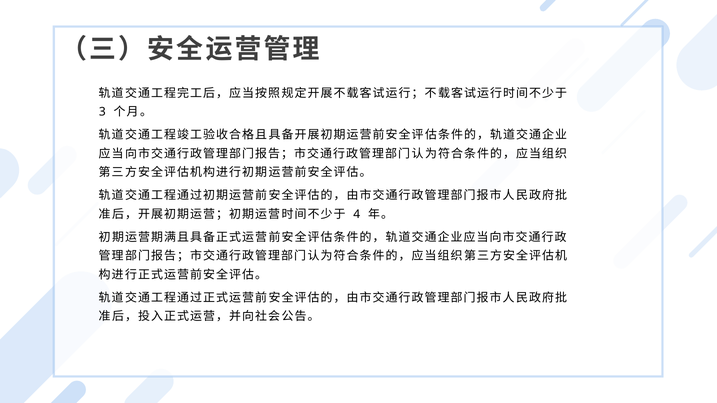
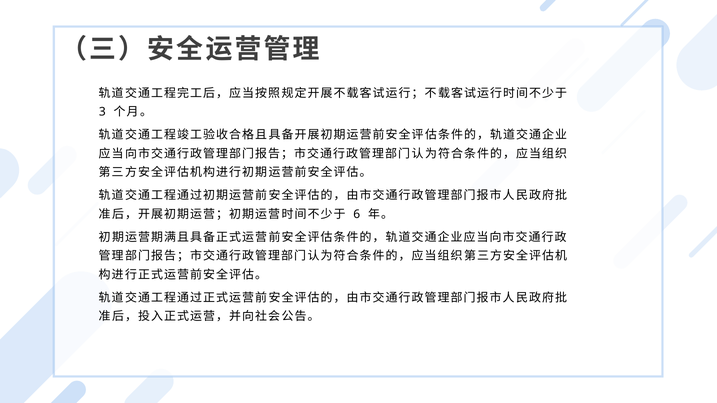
4: 4 -> 6
